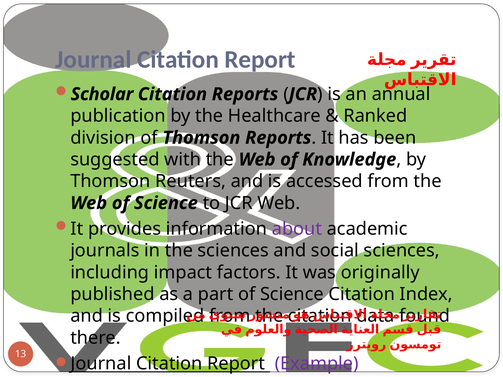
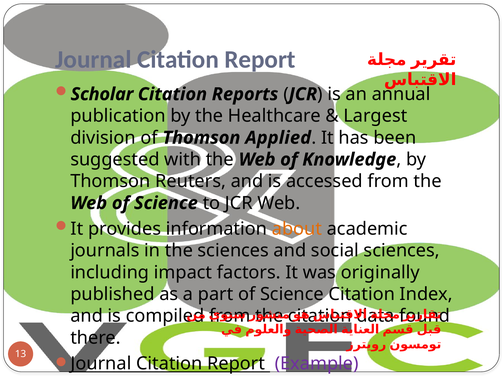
Ranked: Ranked -> Largest
Thomson Reports: Reports -> Applied
about colour: purple -> orange
